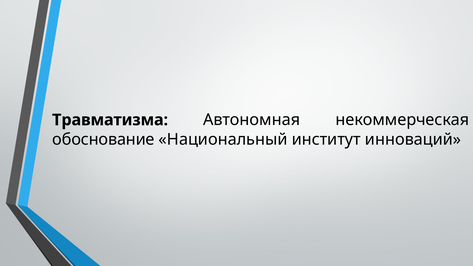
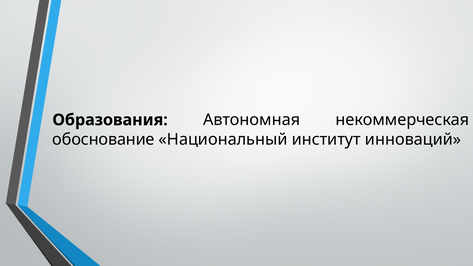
Травматизма: Травматизма -> Образования
